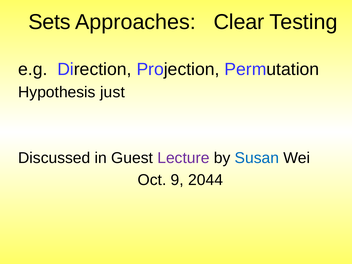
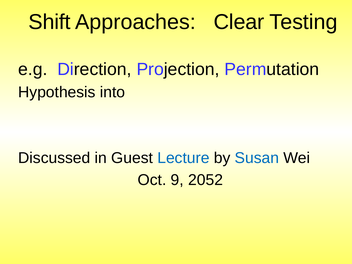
Sets: Sets -> Shift
just: just -> into
Lecture colour: purple -> blue
2044: 2044 -> 2052
